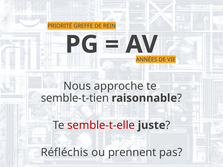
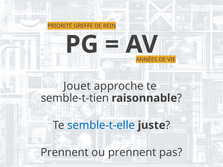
Nous: Nous -> Jouet
semble-t-elle colour: red -> blue
Réfléchis at (64, 153): Réfléchis -> Prennent
